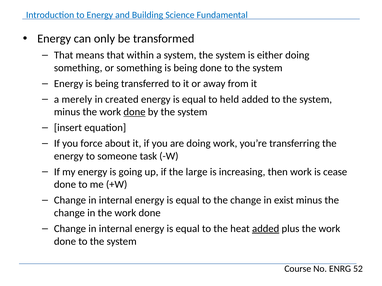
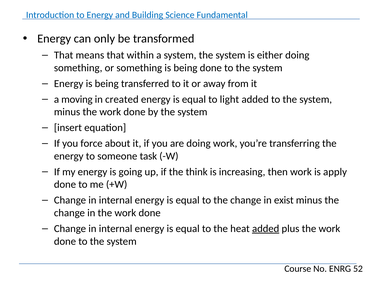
merely: merely -> moving
held: held -> light
done at (134, 112) underline: present -> none
large: large -> think
cease: cease -> apply
